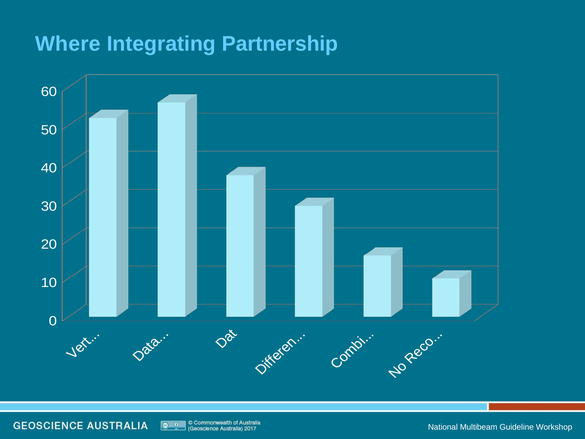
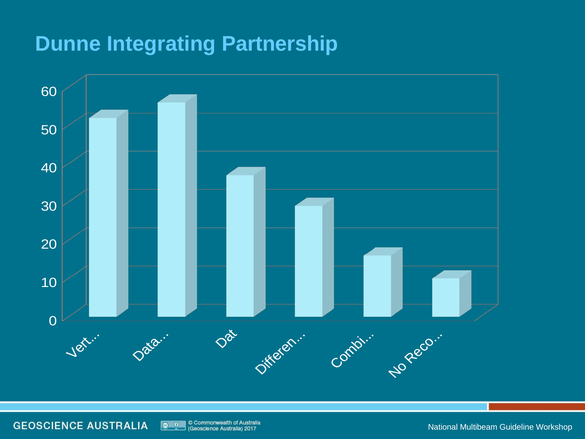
Where: Where -> Dunne
